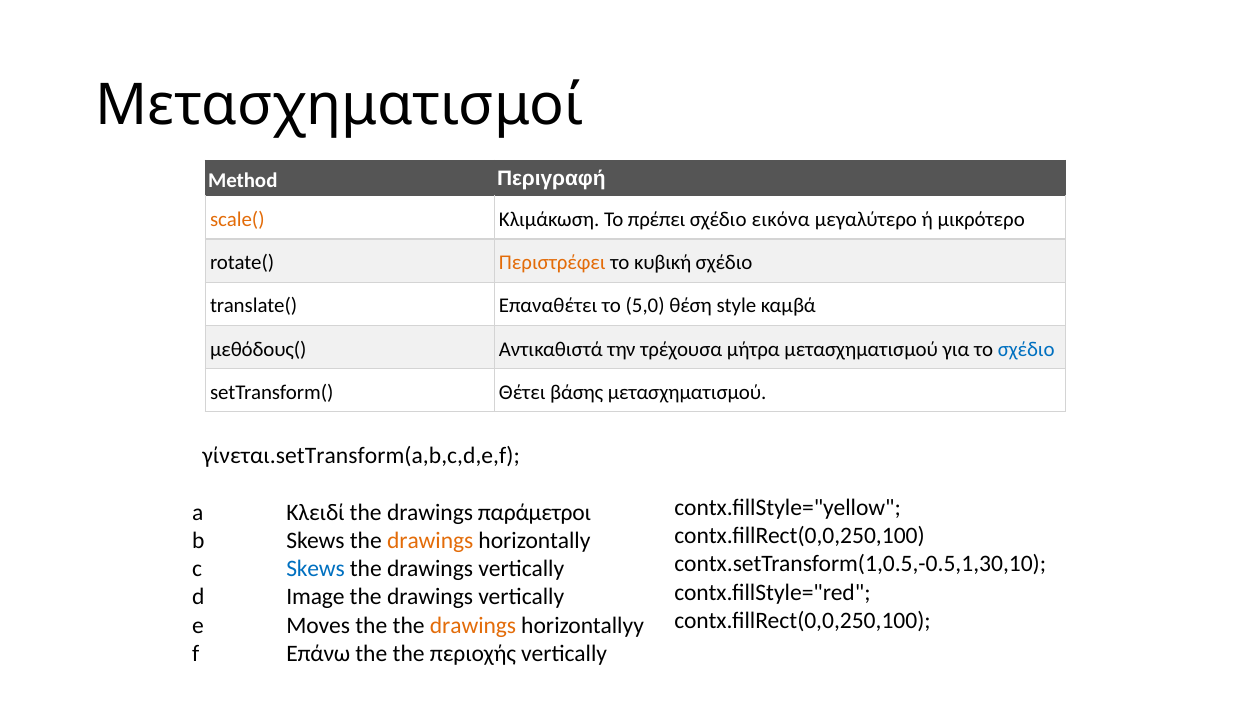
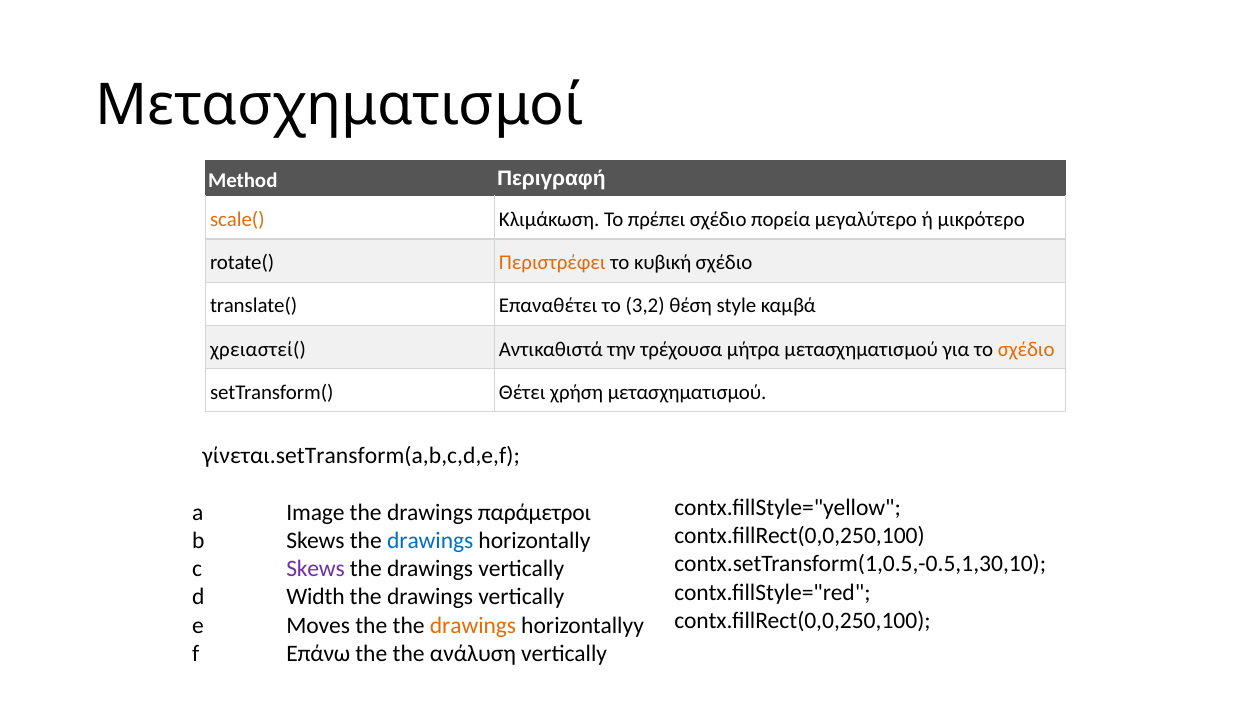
εικόνα: εικόνα -> πορεία
5,0: 5,0 -> 3,2
μεθόδους(: μεθόδους( -> χρειαστεί(
σχέδιο at (1026, 349) colour: blue -> orange
βάσης: βάσης -> χρήση
Κλειδί: Κλειδί -> Image
drawings at (430, 540) colour: orange -> blue
Skews at (316, 568) colour: blue -> purple
Image: Image -> Width
περιοχής: περιοχής -> ανάλυση
